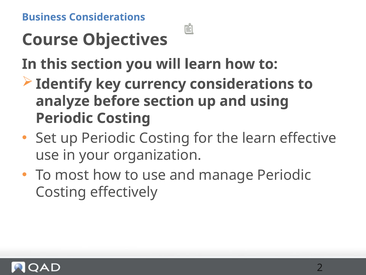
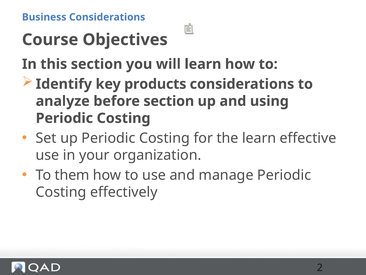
currency: currency -> products
most: most -> them
